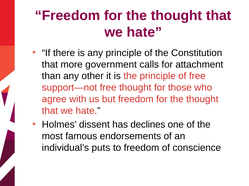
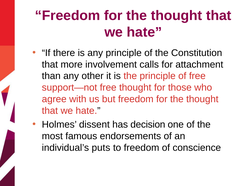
government: government -> involvement
declines: declines -> decision
